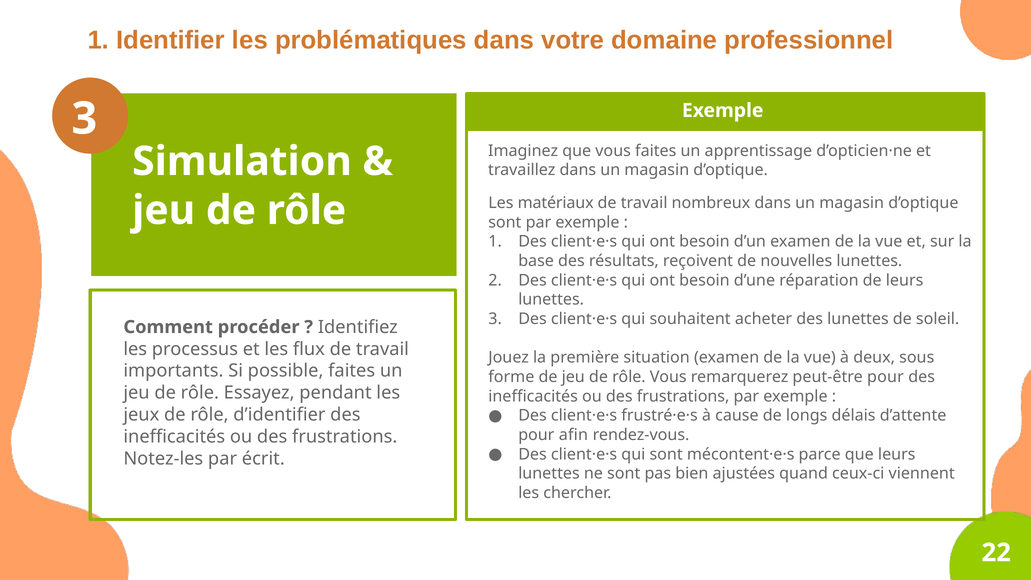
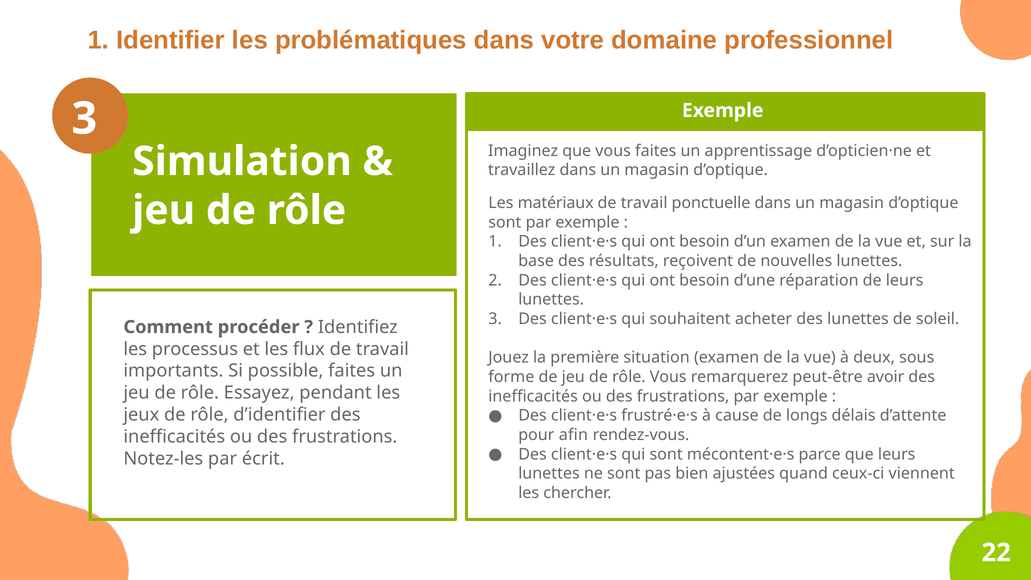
nombreux: nombreux -> ponctuelle
peut-être pour: pour -> avoir
